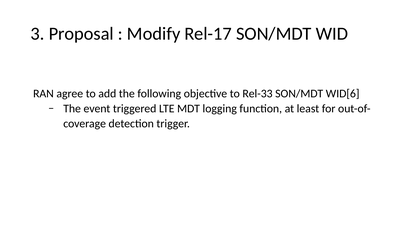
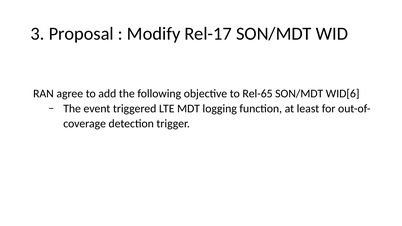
Rel-33: Rel-33 -> Rel-65
